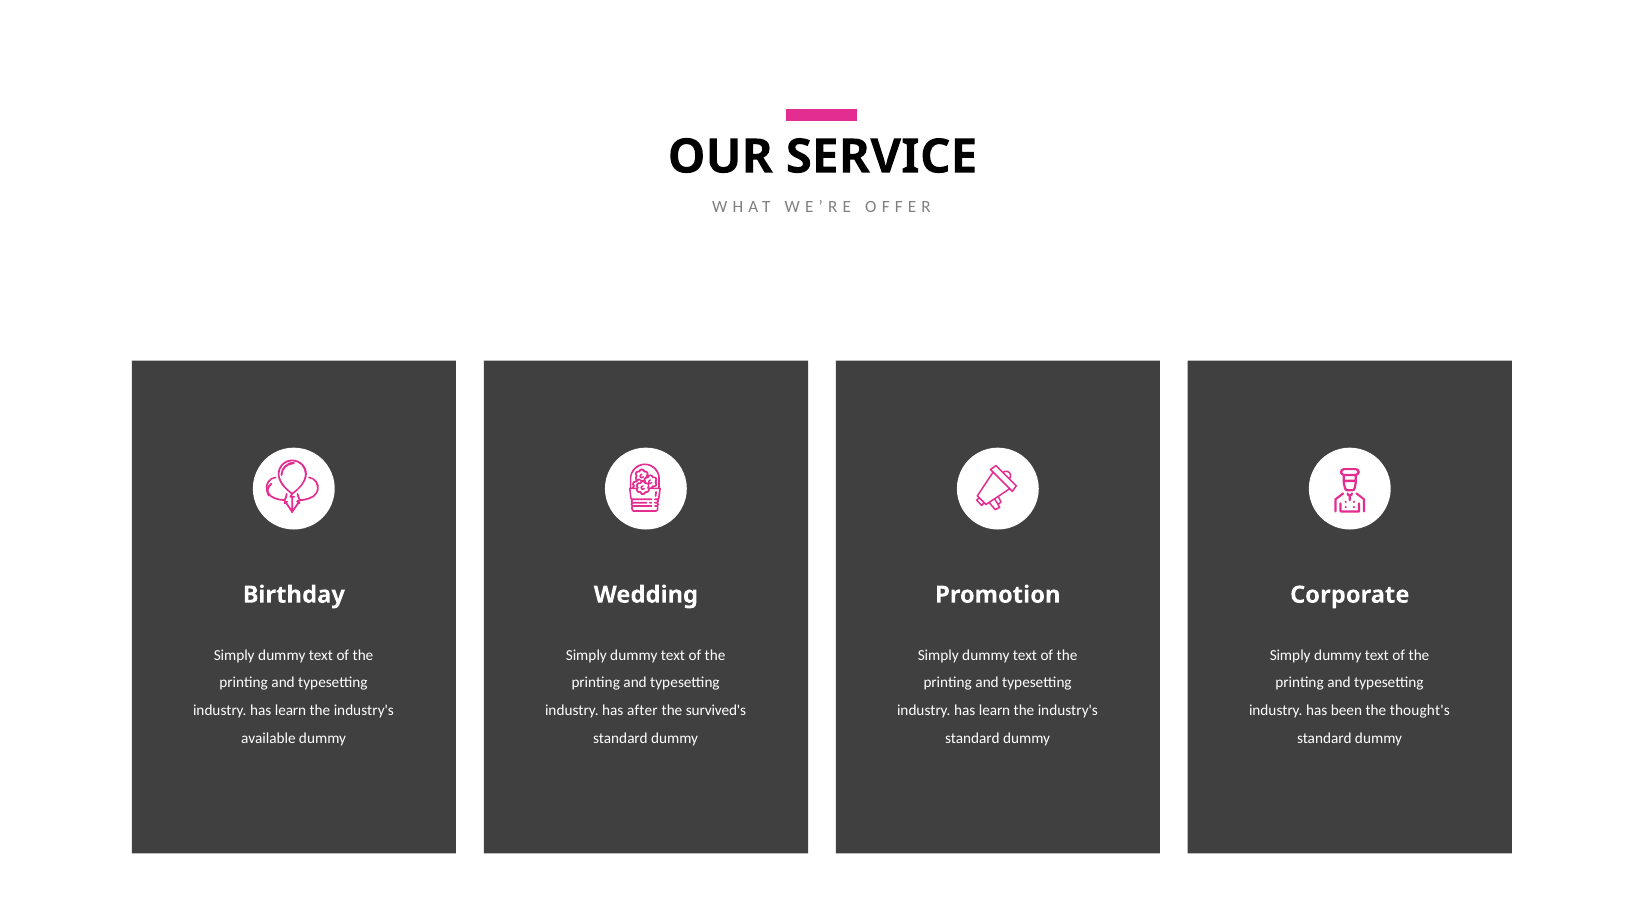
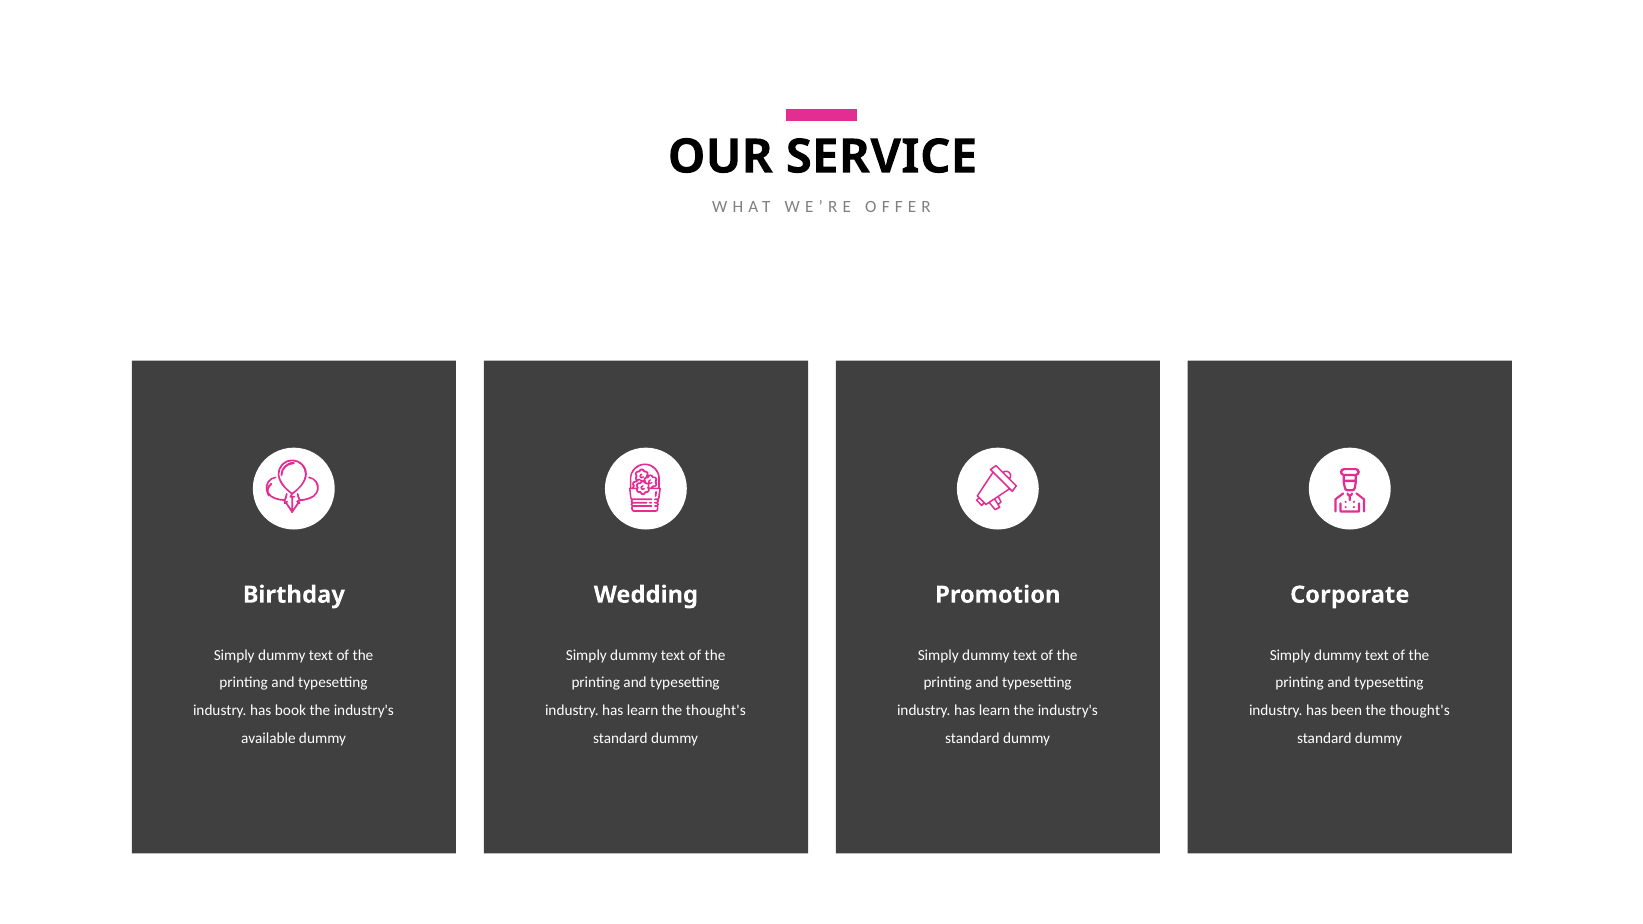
learn at (291, 711): learn -> book
after at (643, 711): after -> learn
survived's at (716, 711): survived's -> thought's
